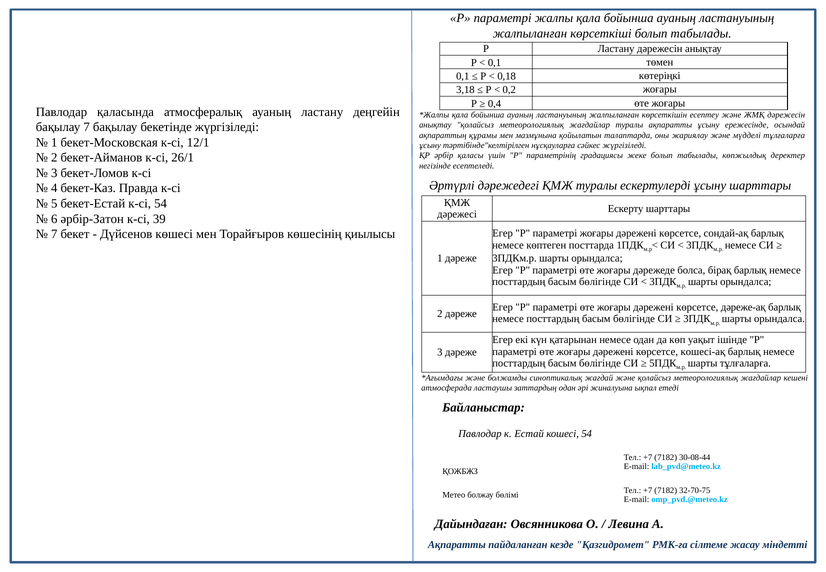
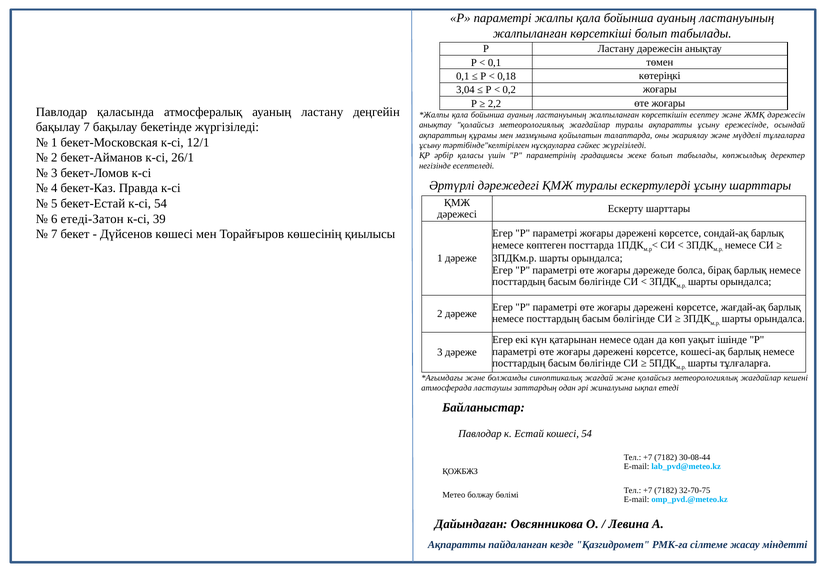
3,18: 3,18 -> 3,04
0,4: 0,4 -> 2,2
әрбір-Затон: әрбір-Затон -> етеді-Затон
дәреже-ақ: дәреже-ақ -> жағдай-ақ
